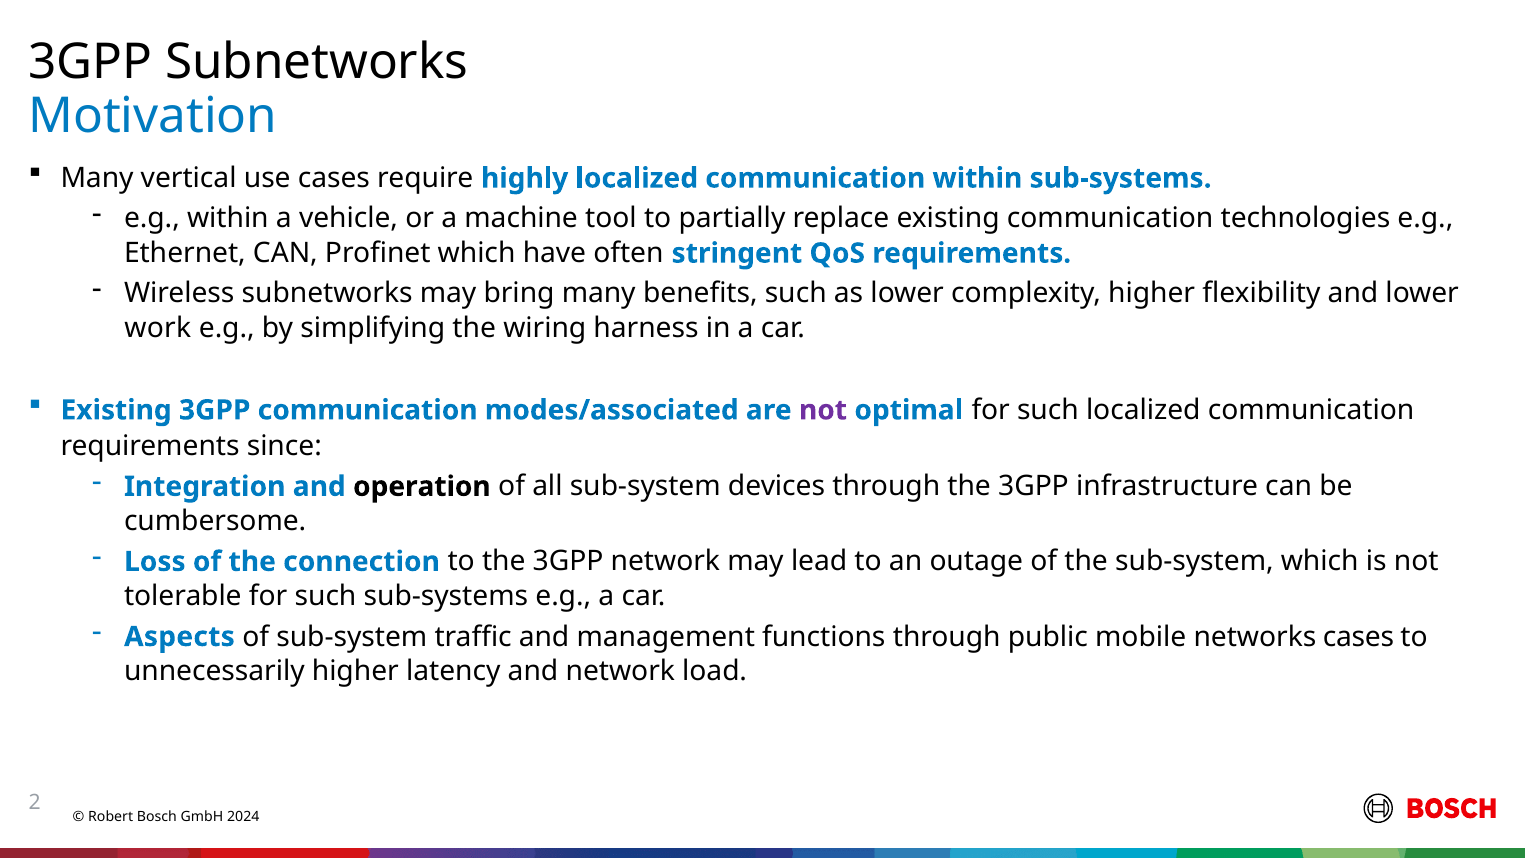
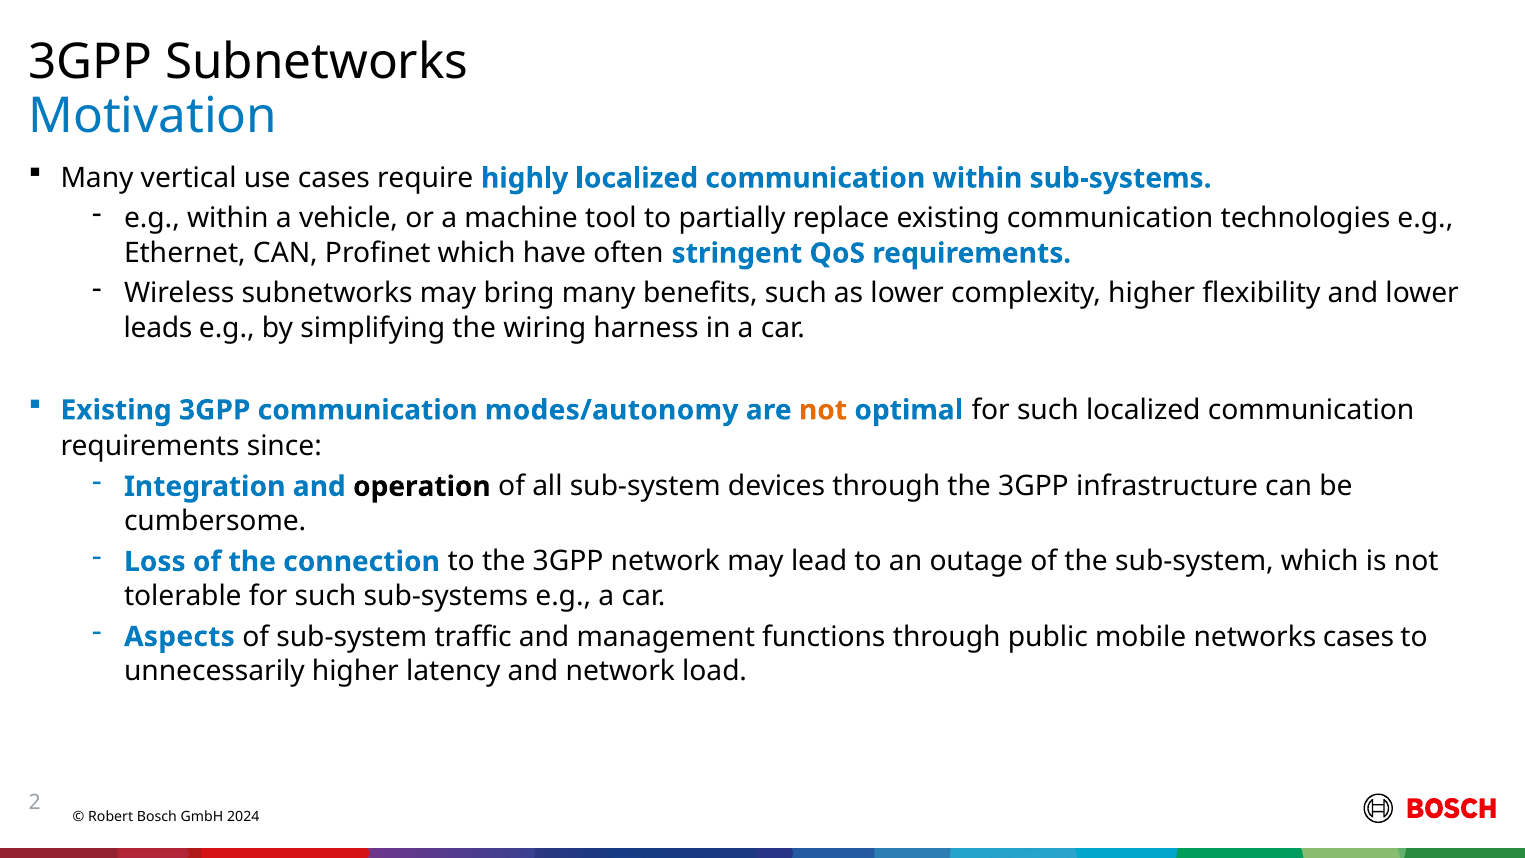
work: work -> leads
modes/associated: modes/associated -> modes/autonomy
not at (823, 410) colour: purple -> orange
